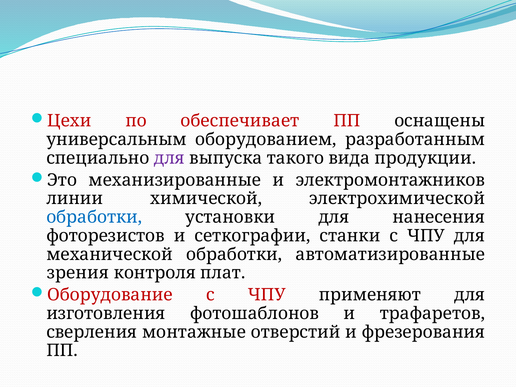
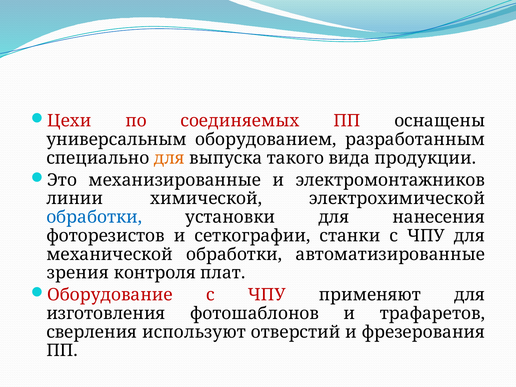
обеспечивает: обеспечивает -> соединяемых
для at (169, 158) colour: purple -> orange
монтажные: монтажные -> используют
